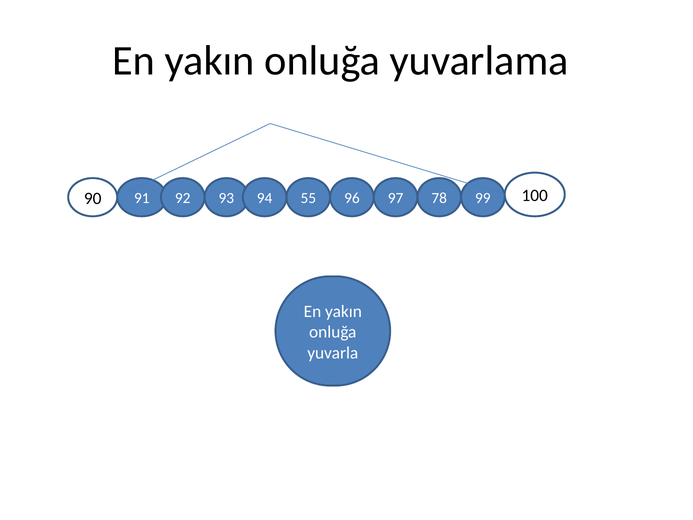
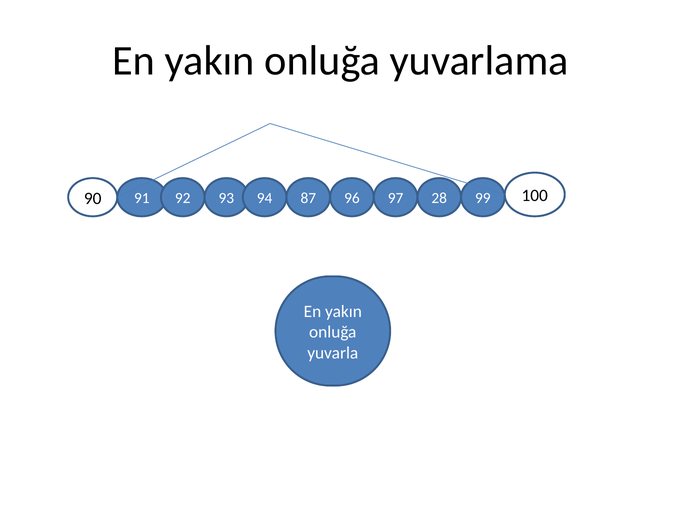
55: 55 -> 87
78: 78 -> 28
